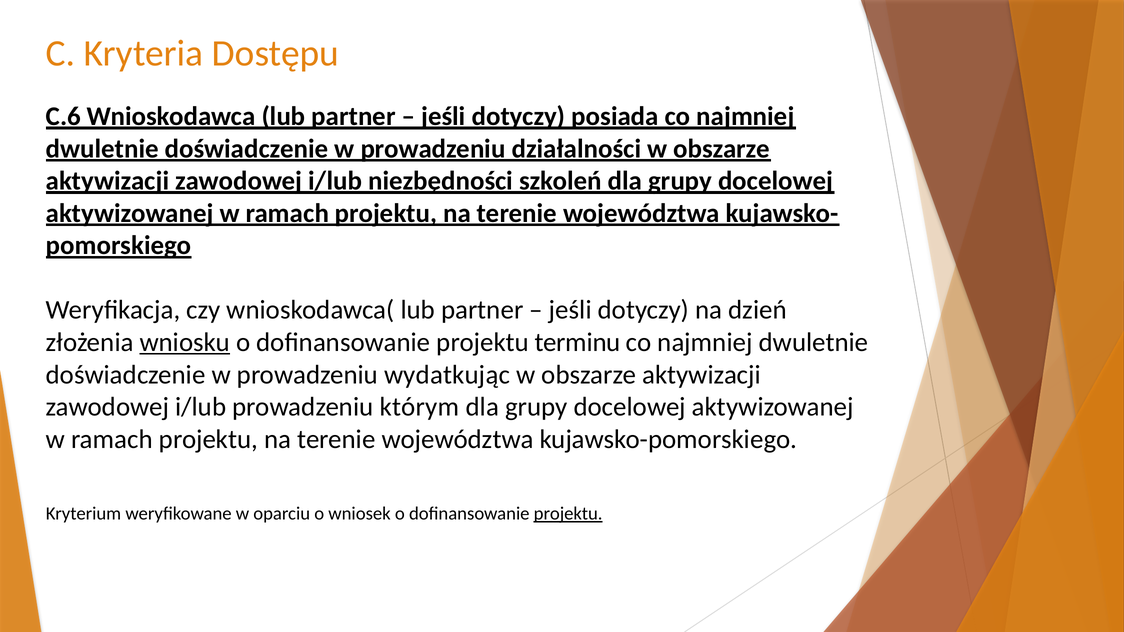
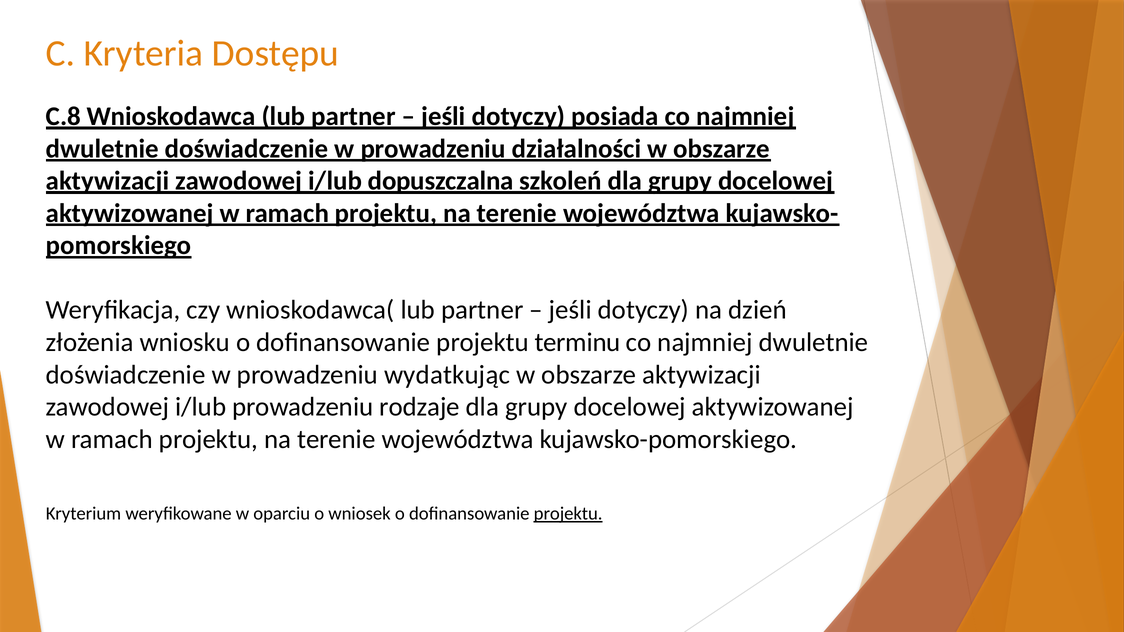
C.6: C.6 -> C.8
niezbędności: niezbędności -> dopuszczalna
wniosku underline: present -> none
którym: którym -> rodzaje
